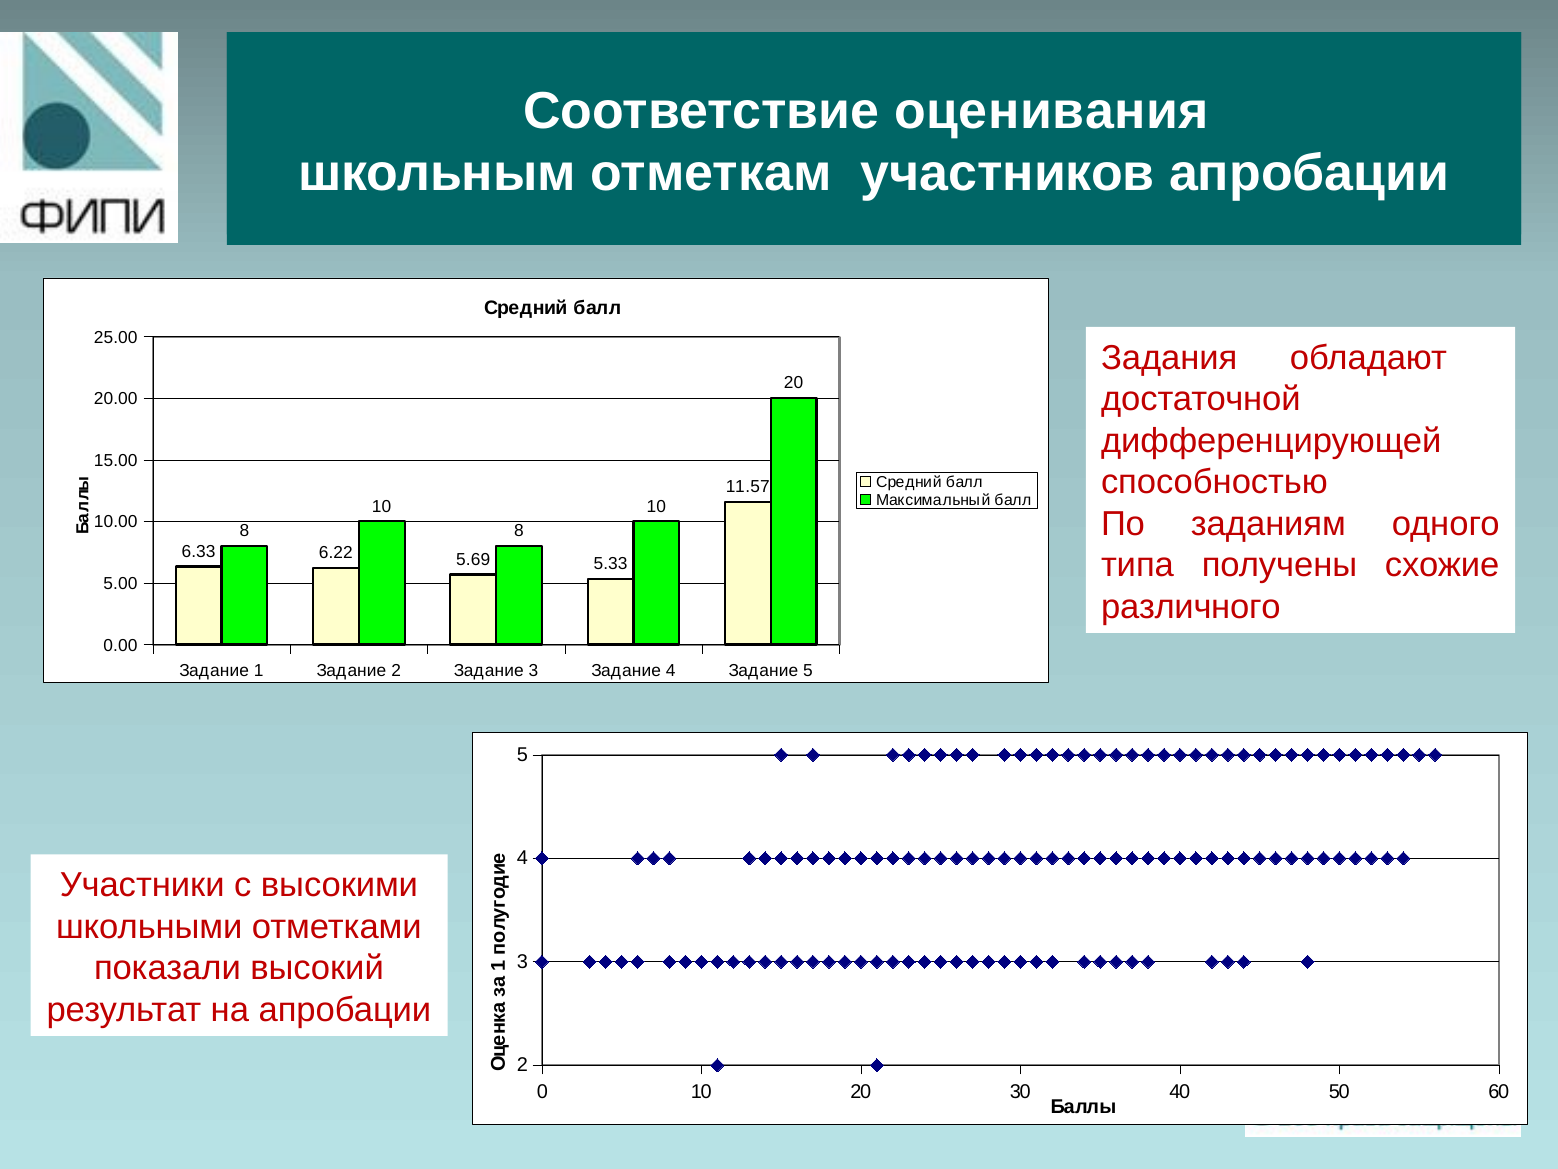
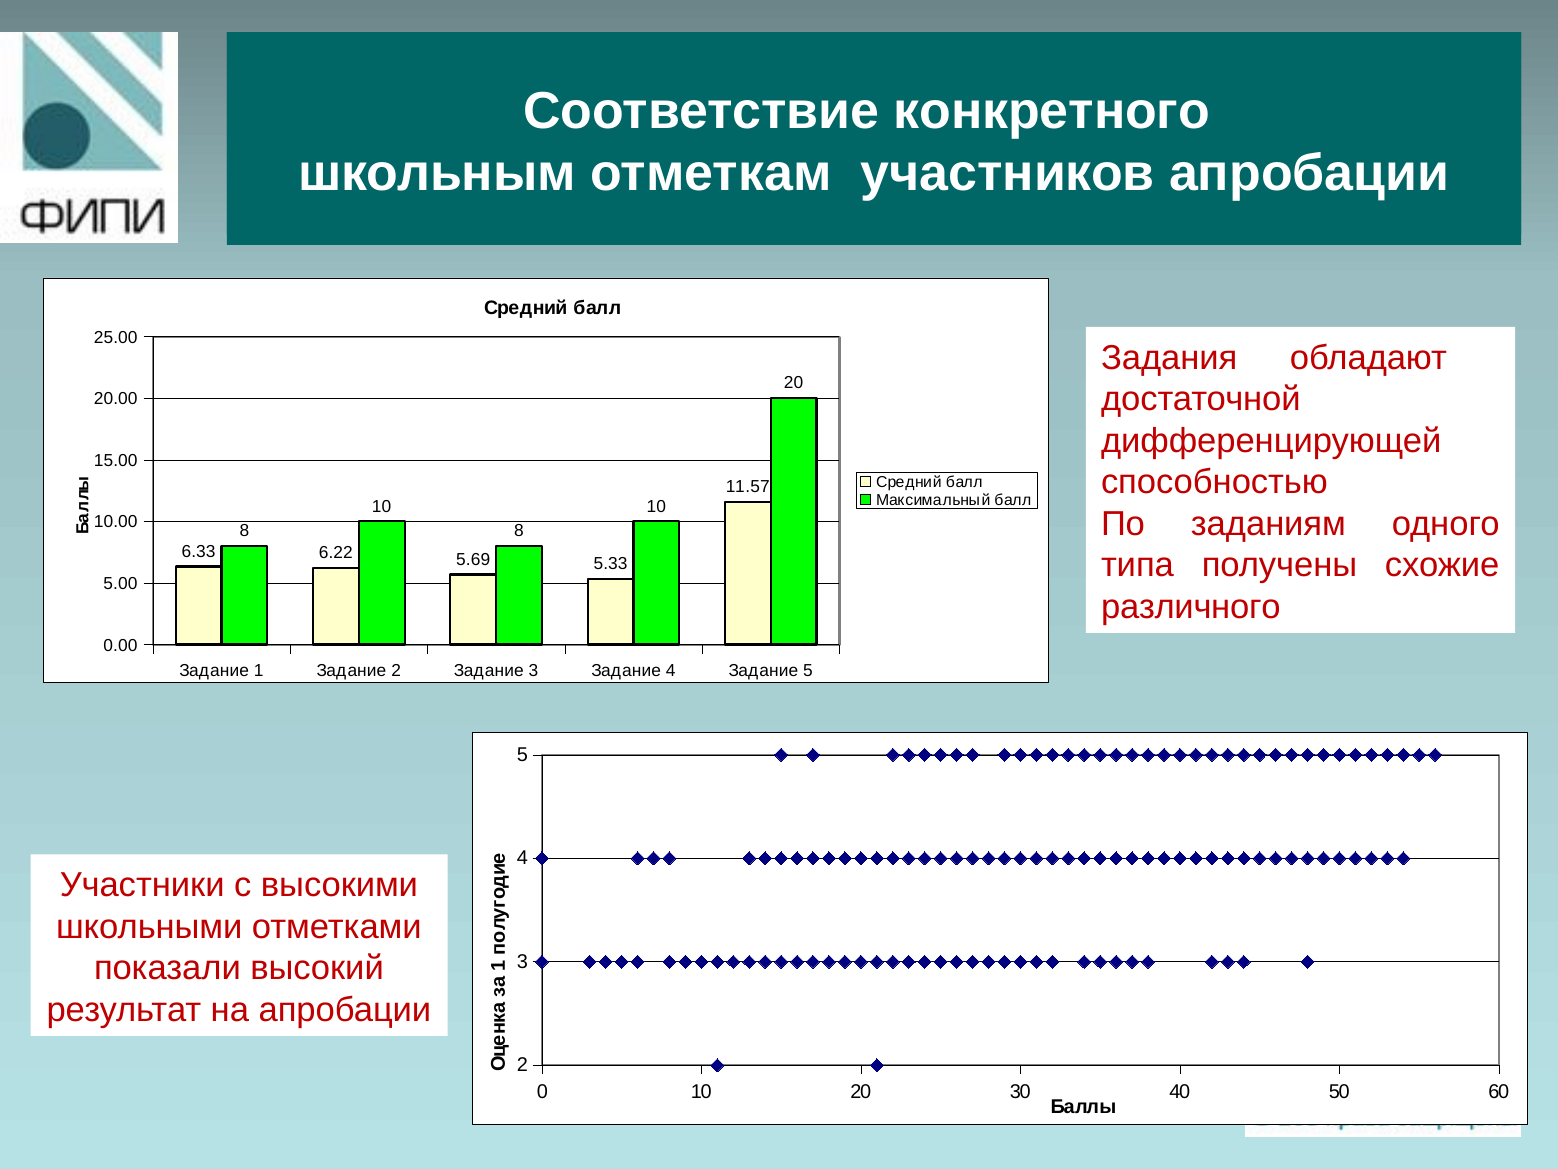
оценивания: оценивания -> конкретного
